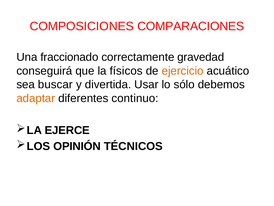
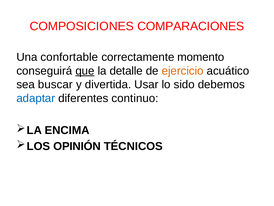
fraccionado: fraccionado -> confortable
gravedad: gravedad -> momento
que underline: none -> present
físicos: físicos -> detalle
sólo: sólo -> sido
adaptar colour: orange -> blue
EJERCE: EJERCE -> ENCIMA
